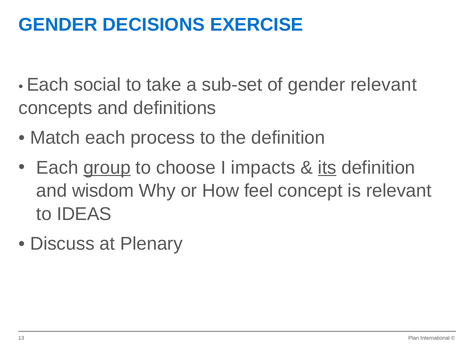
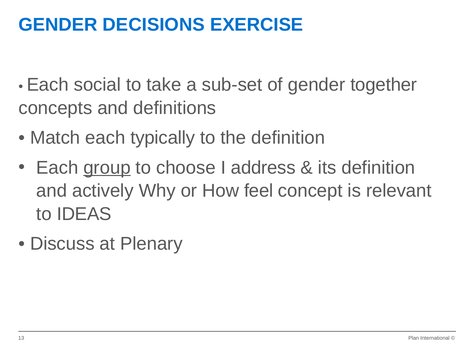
gender relevant: relevant -> together
process: process -> typically
impacts: impacts -> address
its underline: present -> none
wisdom: wisdom -> actively
